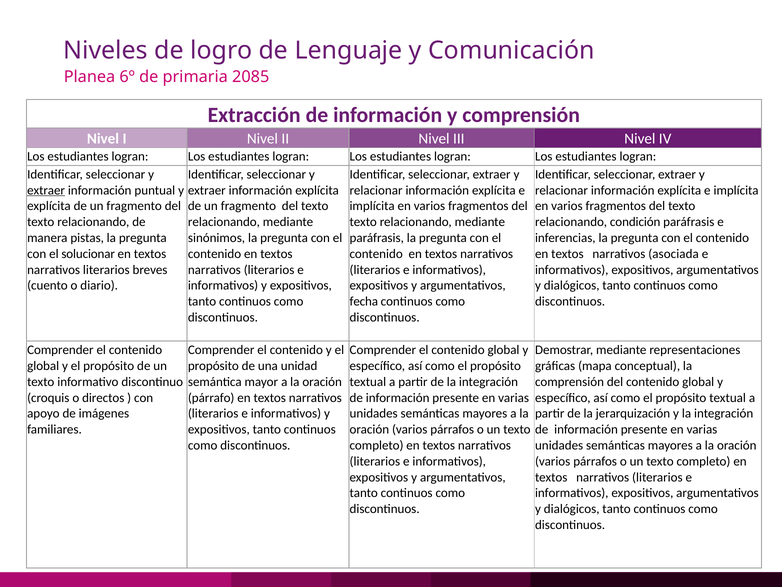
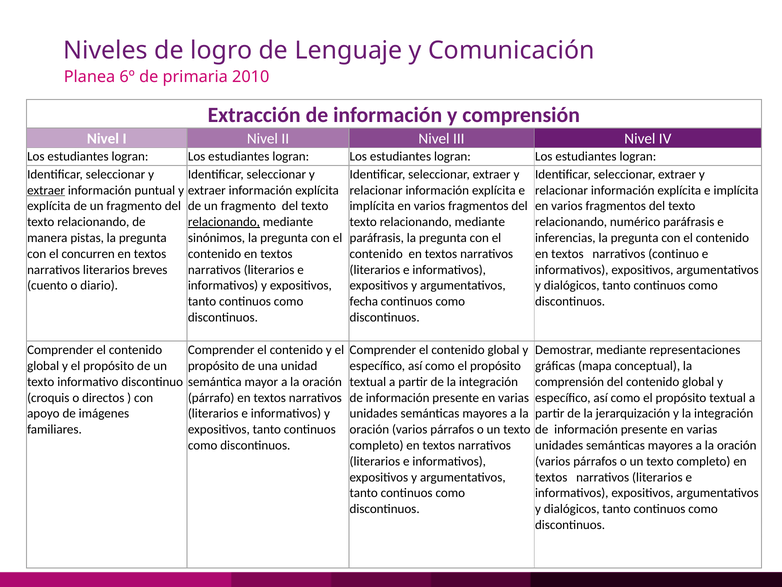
2085: 2085 -> 2010
relacionando at (224, 222) underline: none -> present
condición: condición -> numérico
solucionar: solucionar -> concurren
asociada: asociada -> continuo
